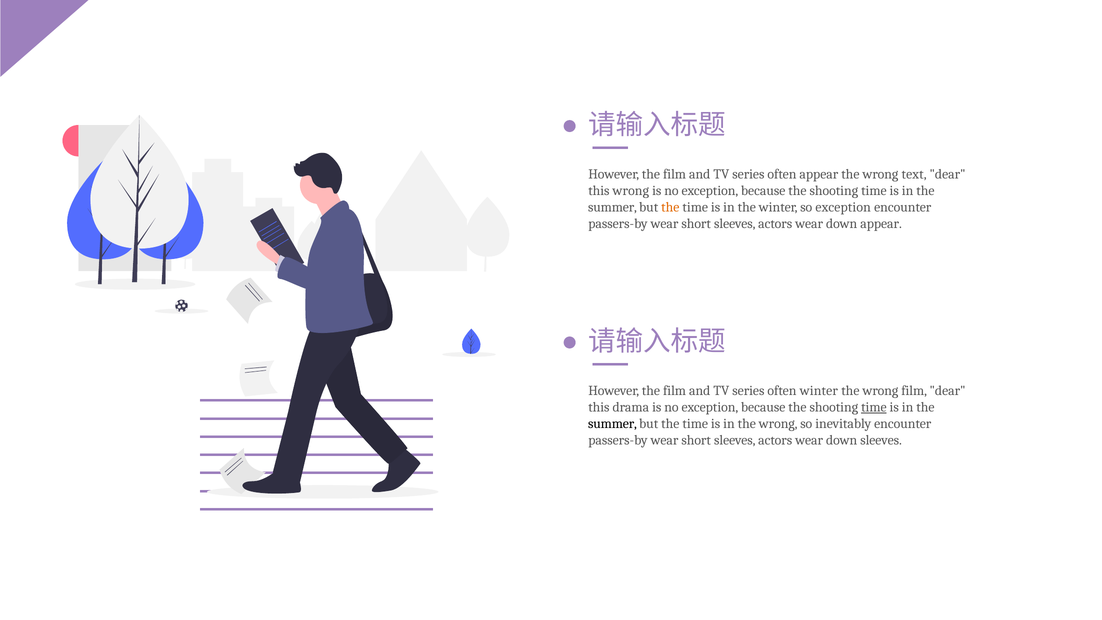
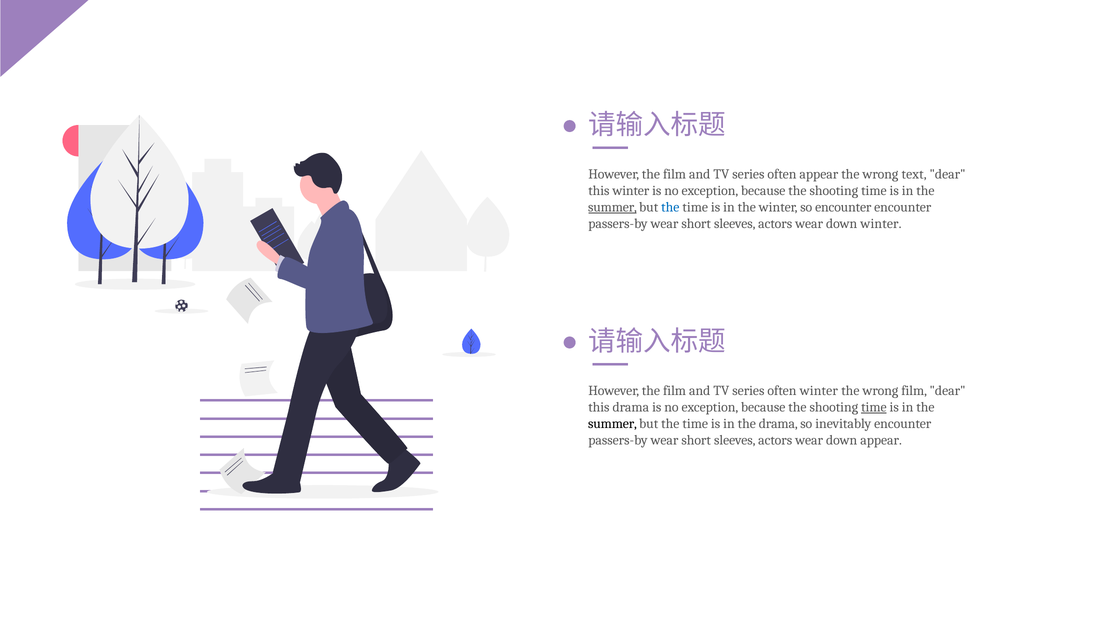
this wrong: wrong -> winter
summer at (612, 207) underline: none -> present
the at (670, 207) colour: orange -> blue
so exception: exception -> encounter
down appear: appear -> winter
in the wrong: wrong -> drama
down sleeves: sleeves -> appear
